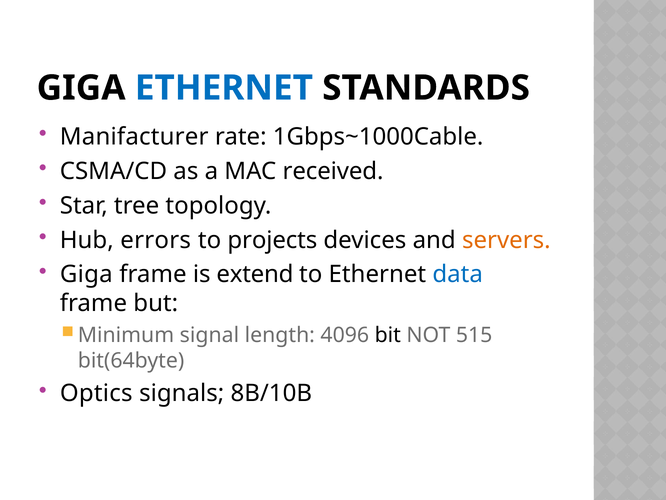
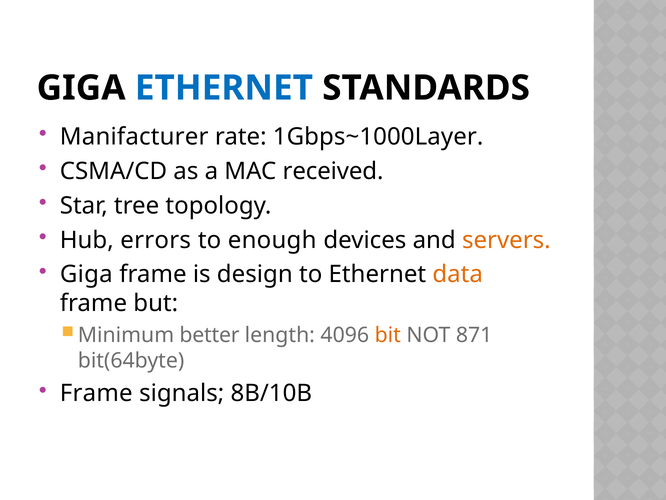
1Gbps~1000Cable: 1Gbps~1000Cable -> 1Gbps~1000Layer
projects: projects -> enough
extend: extend -> design
data colour: blue -> orange
signal: signal -> better
bit colour: black -> orange
515: 515 -> 871
Optics at (96, 393): Optics -> Frame
